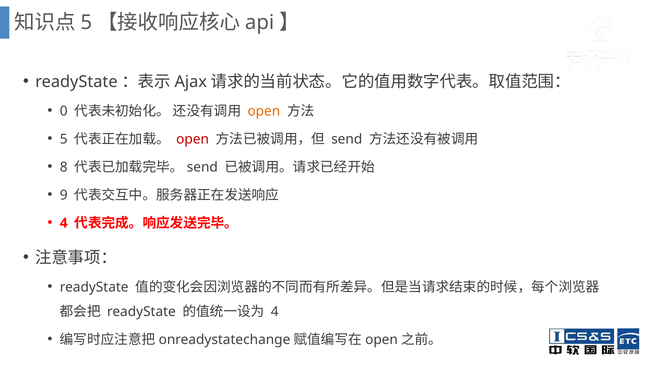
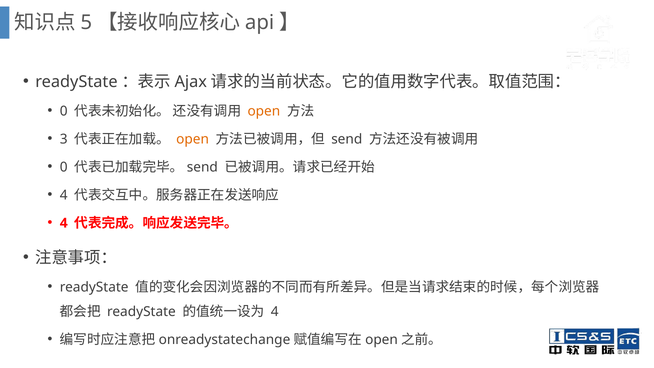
5 at (64, 139): 5 -> 3
open at (193, 139) colour: red -> orange
8 at (64, 167): 8 -> 0
9 at (64, 195): 9 -> 4
